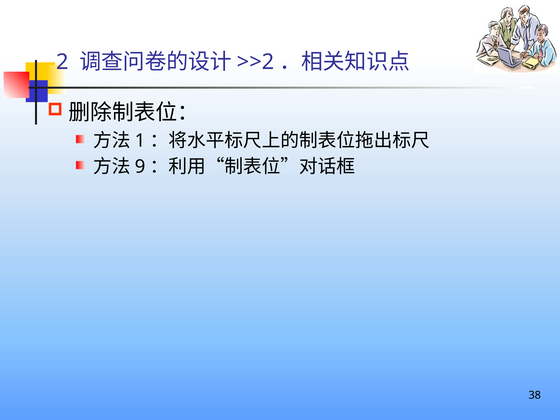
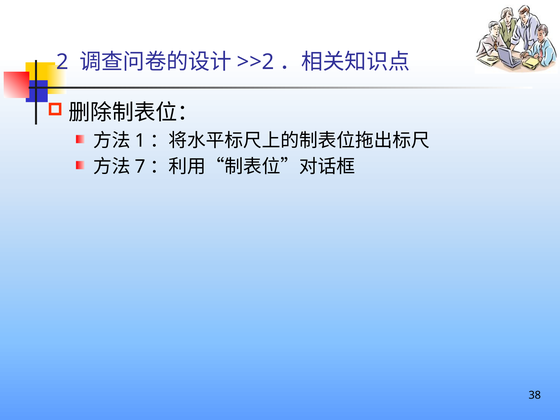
9: 9 -> 7
